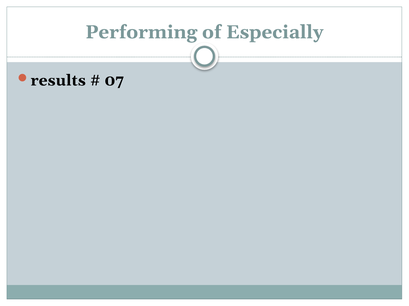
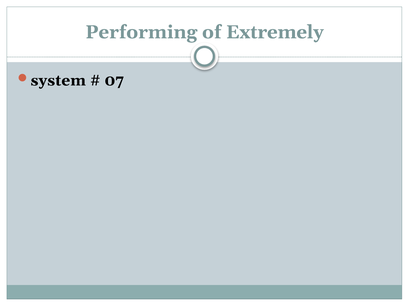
Especially: Especially -> Extremely
results: results -> system
